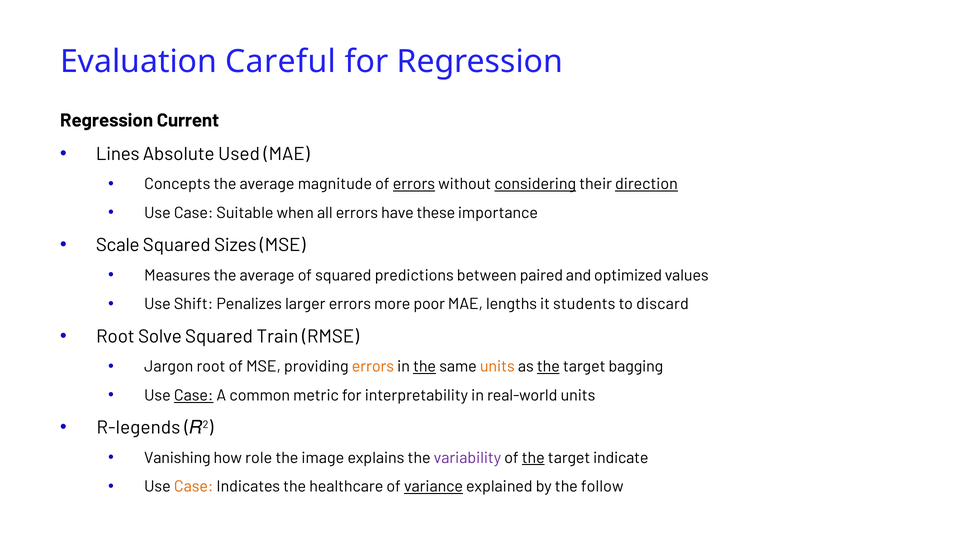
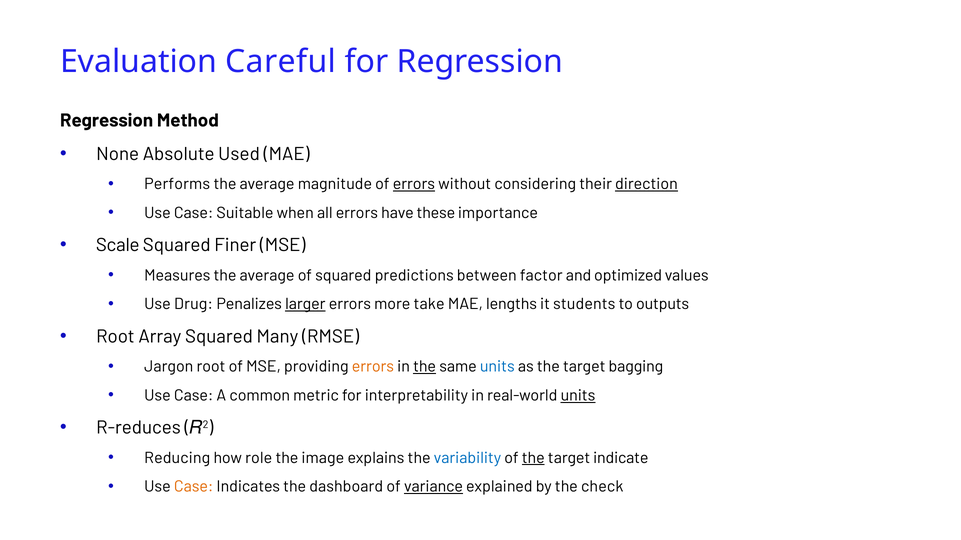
Current: Current -> Method
Lines: Lines -> None
Concepts: Concepts -> Performs
considering underline: present -> none
Sizes: Sizes -> Finer
paired: paired -> factor
Shift: Shift -> Drug
larger underline: none -> present
poor: poor -> take
discard: discard -> outputs
Solve: Solve -> Array
Train: Train -> Many
units at (497, 367) colour: orange -> blue
the at (548, 367) underline: present -> none
Case at (194, 396) underline: present -> none
units at (578, 396) underline: none -> present
R-legends: R-legends -> R-reduces
Vanishing: Vanishing -> Reducing
variability colour: purple -> blue
healthcare: healthcare -> dashboard
follow: follow -> check
